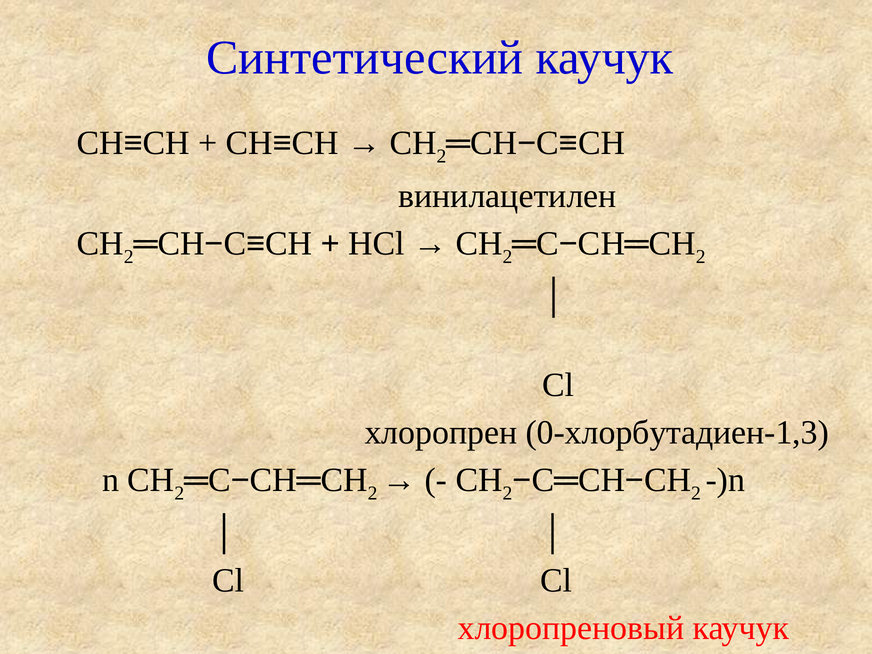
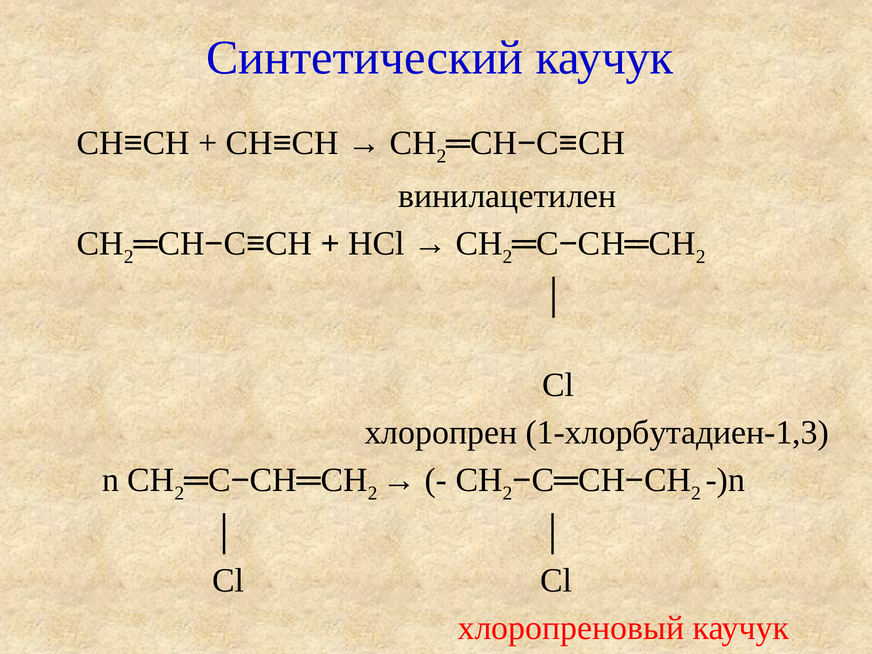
0-хлорбутадиен-1,3: 0-хлорбутадиен-1,3 -> 1-хлорбутадиен-1,3
